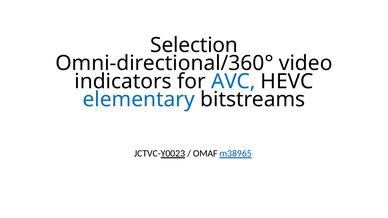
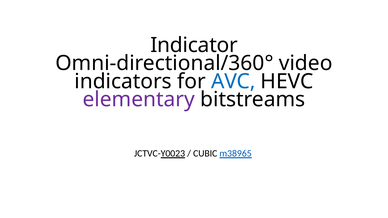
Selection: Selection -> Indicator
elementary colour: blue -> purple
OMAF: OMAF -> CUBIC
